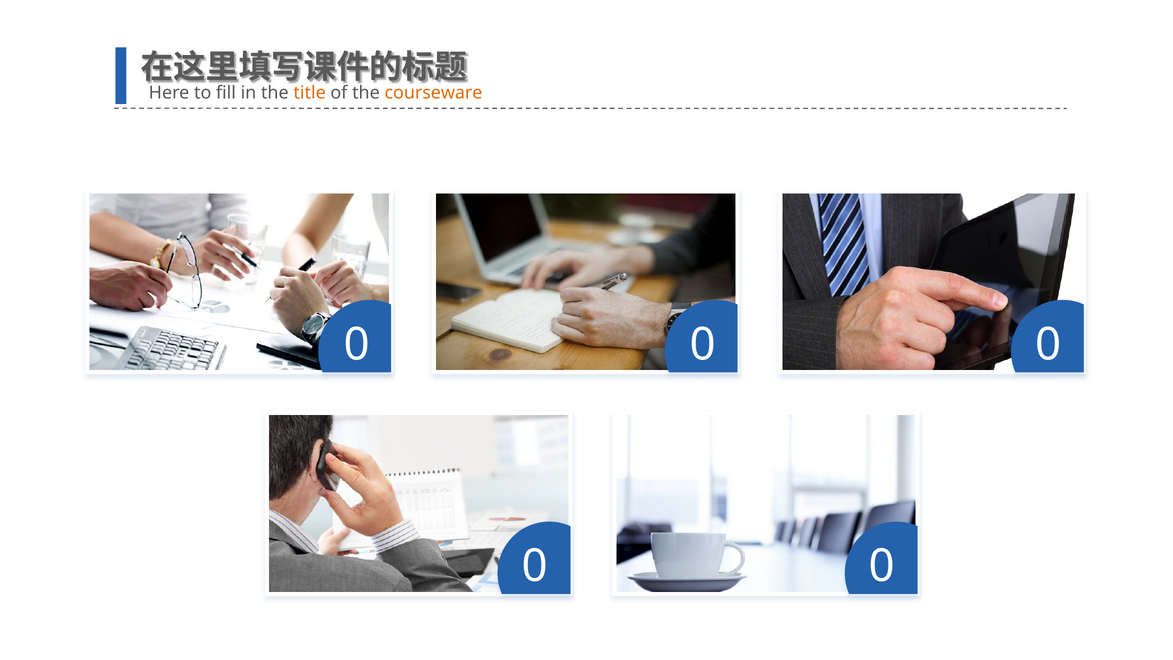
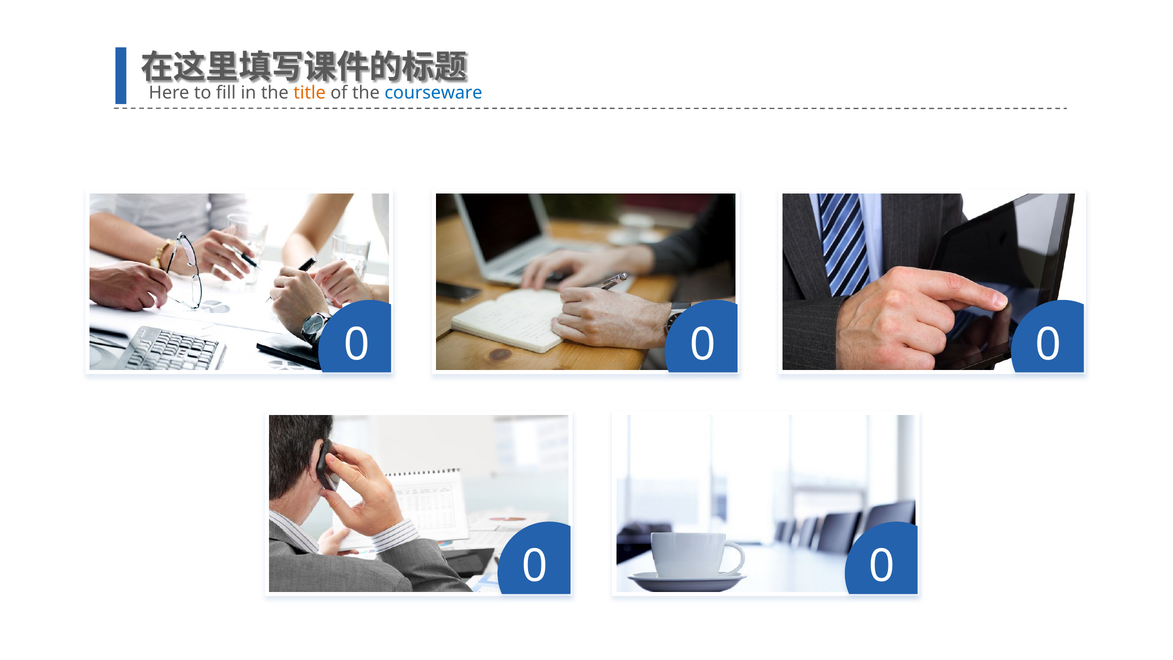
courseware colour: orange -> blue
